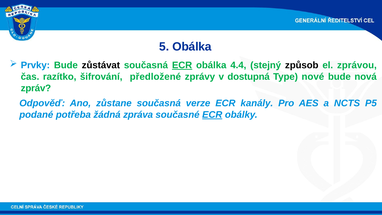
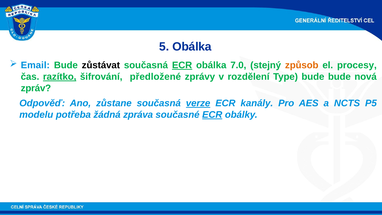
Prvky: Prvky -> Email
4.4: 4.4 -> 7.0
způsob colour: black -> orange
zprávou: zprávou -> procesy
razítko underline: none -> present
dostupná: dostupná -> rozdělení
Type nové: nové -> bude
verze underline: none -> present
podané: podané -> modelu
